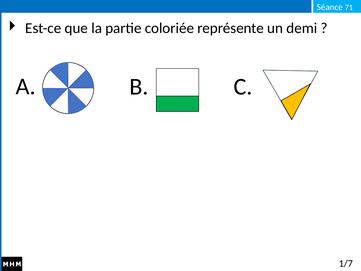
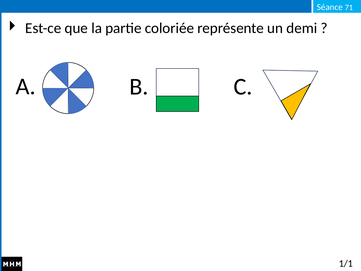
1/7: 1/7 -> 1/1
